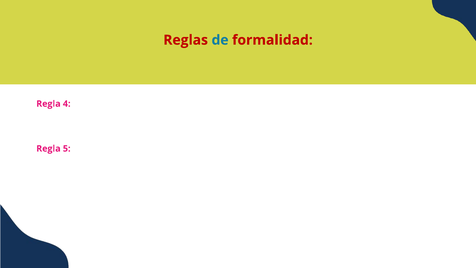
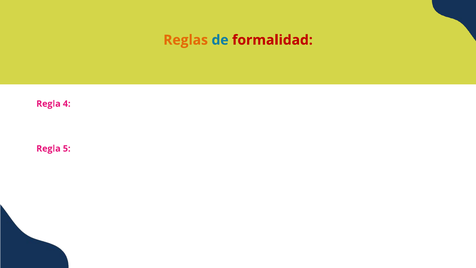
Reglas colour: red -> orange
